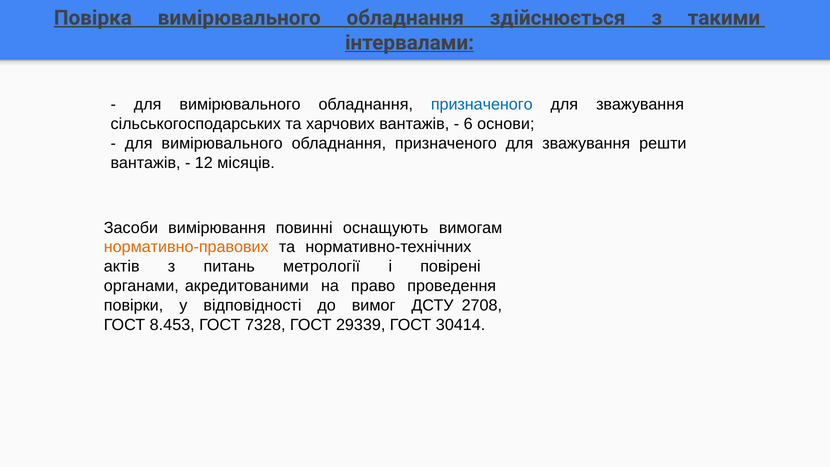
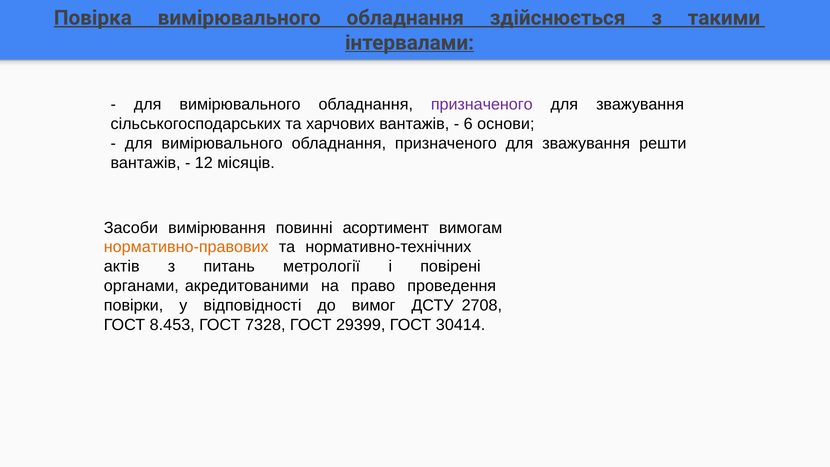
призначеного at (482, 105) colour: blue -> purple
оснащують: оснащують -> асортимент
29339: 29339 -> 29399
